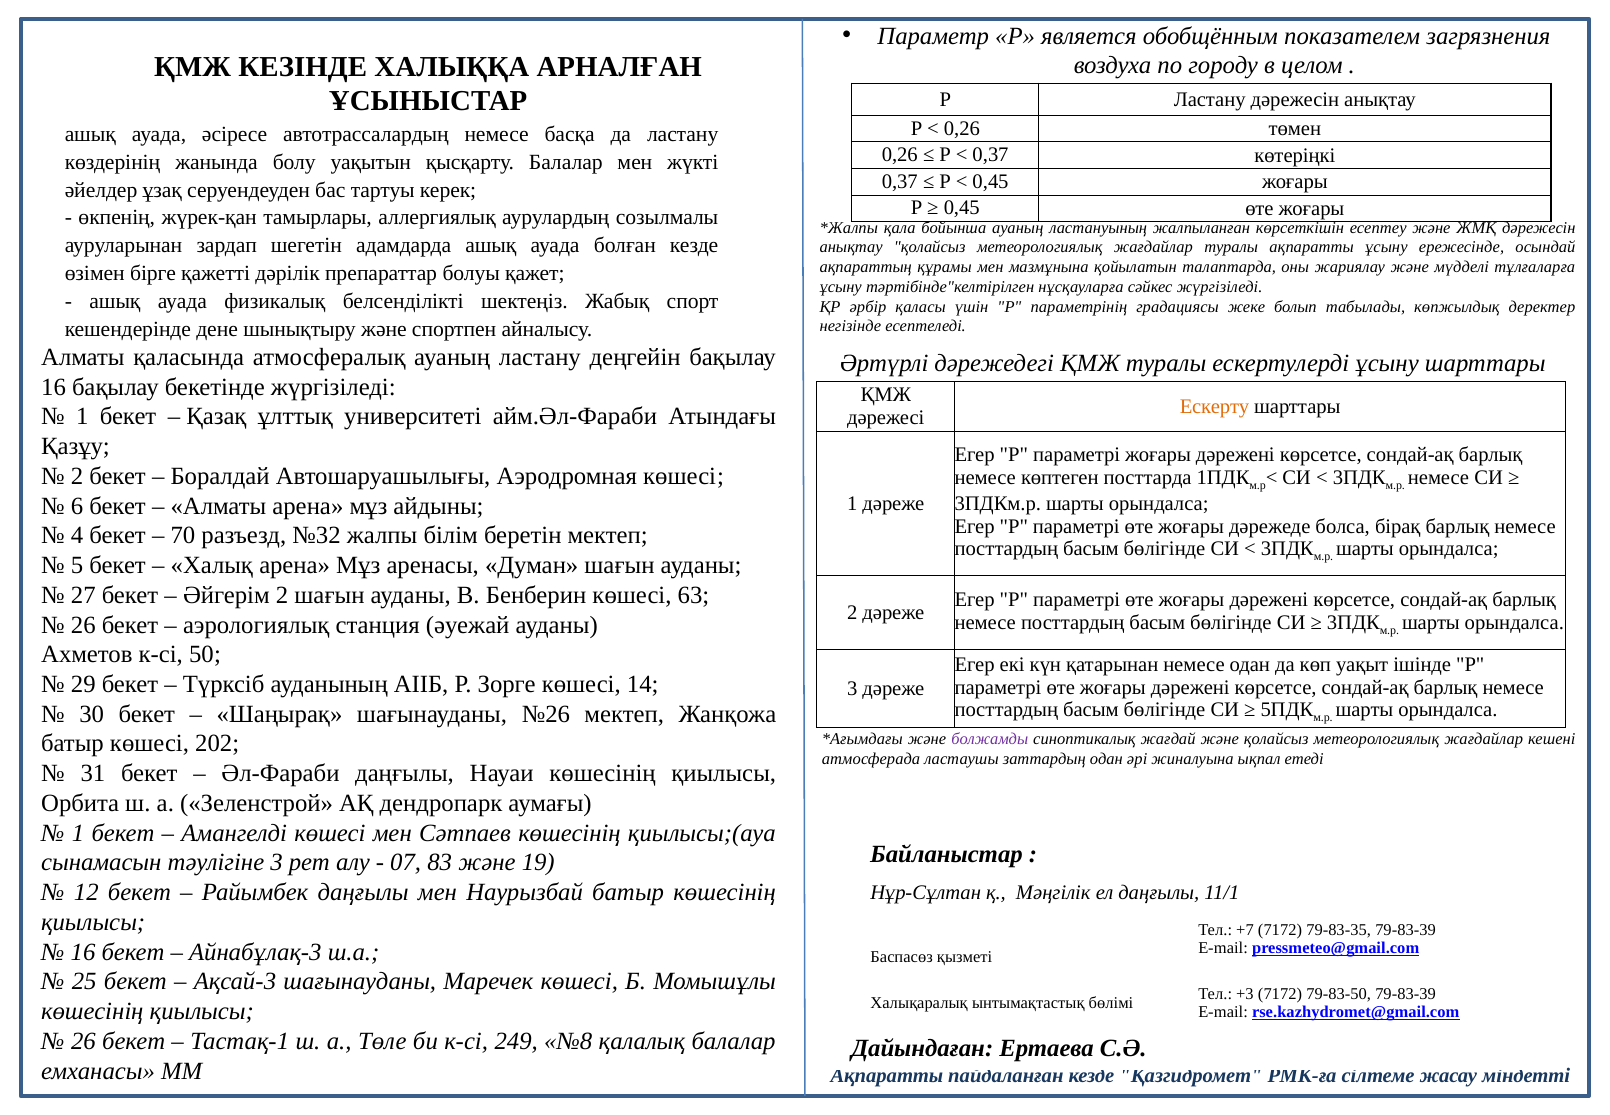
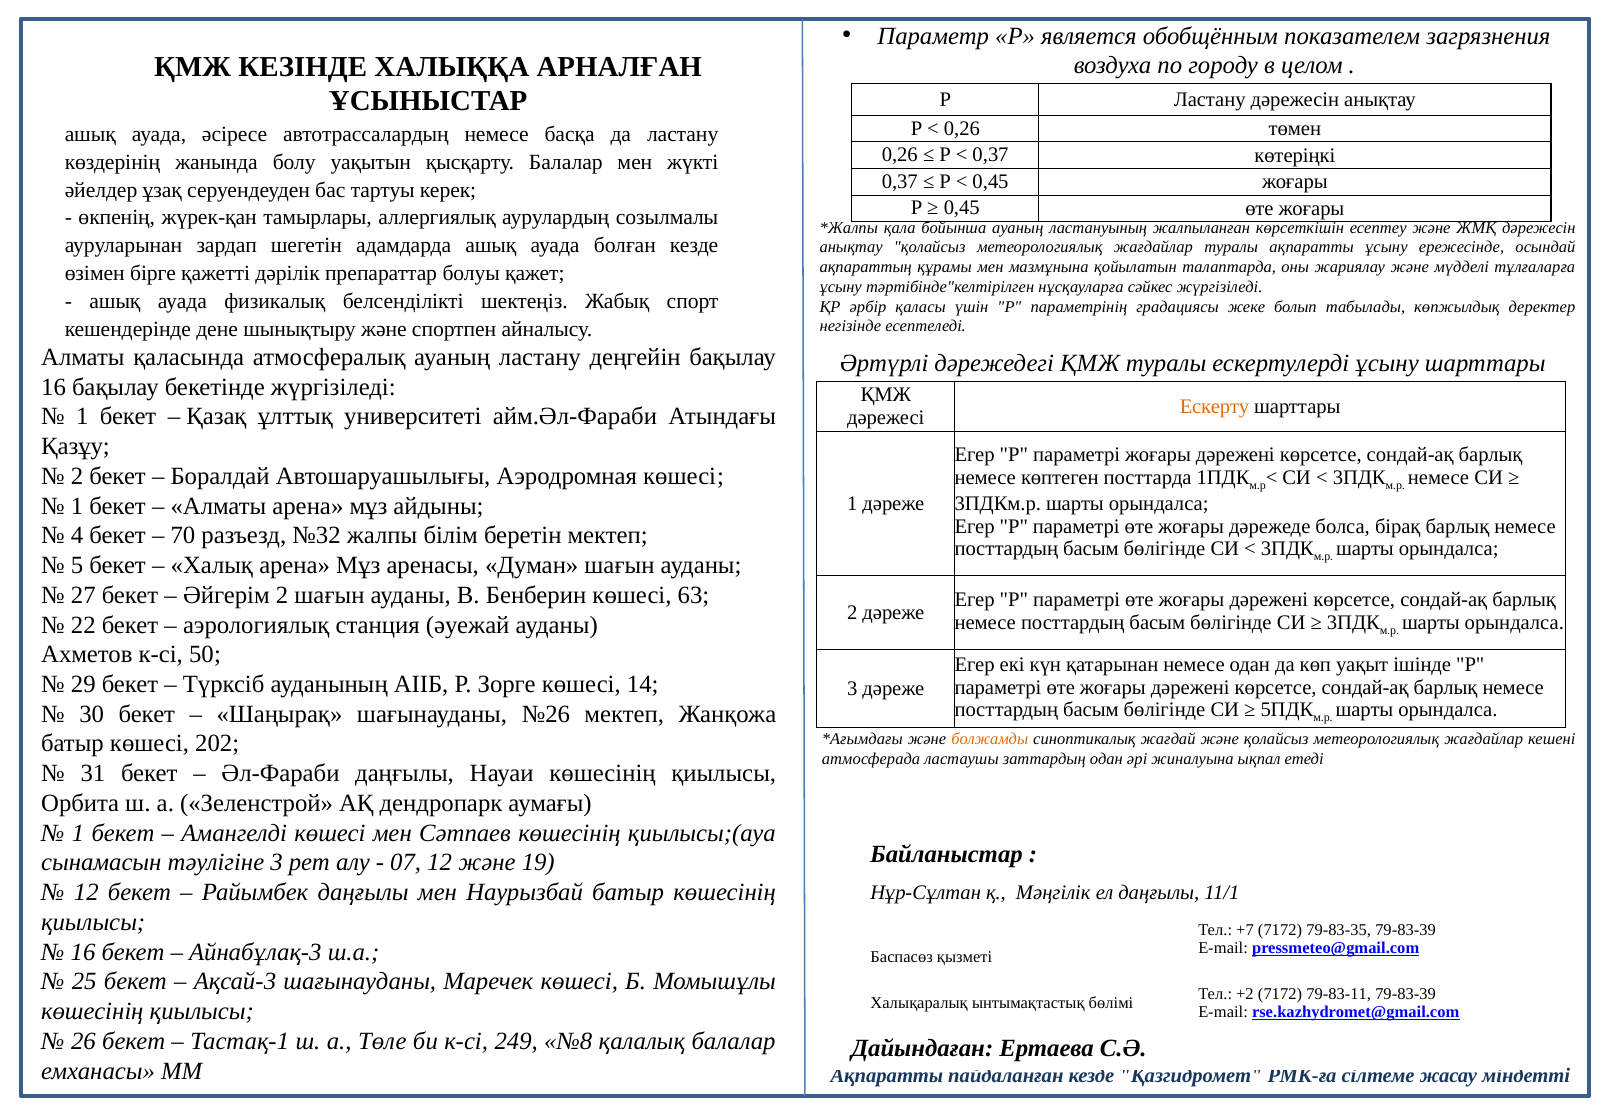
6 at (77, 506): 6 -> 1
26 at (83, 625): 26 -> 22
болжамды colour: purple -> orange
07 83: 83 -> 12
+3: +3 -> +2
79-83-50: 79-83-50 -> 79-83-11
